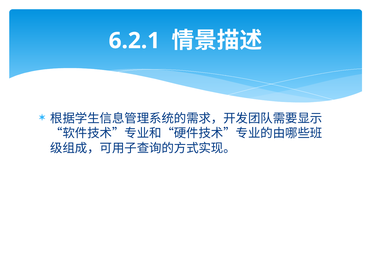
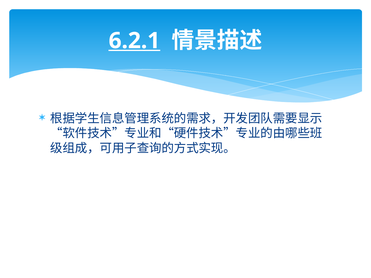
6.2.1 underline: none -> present
